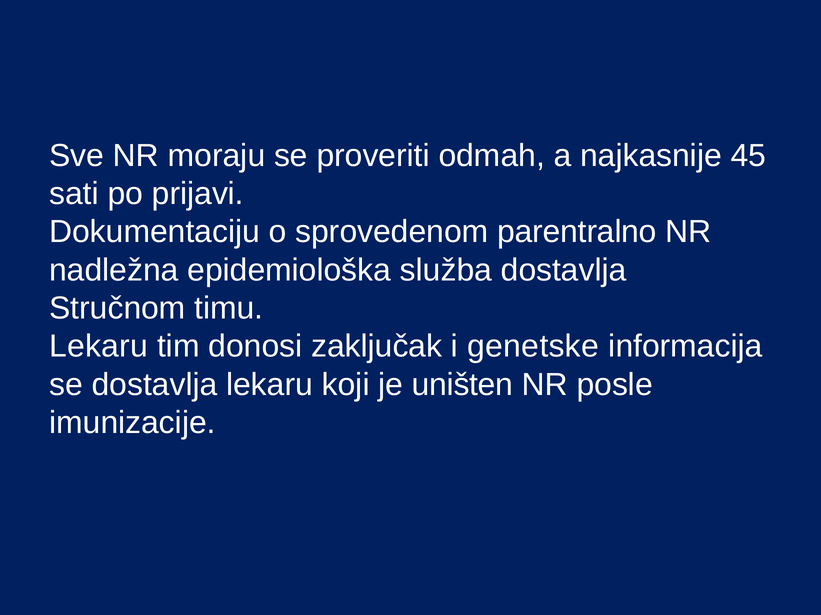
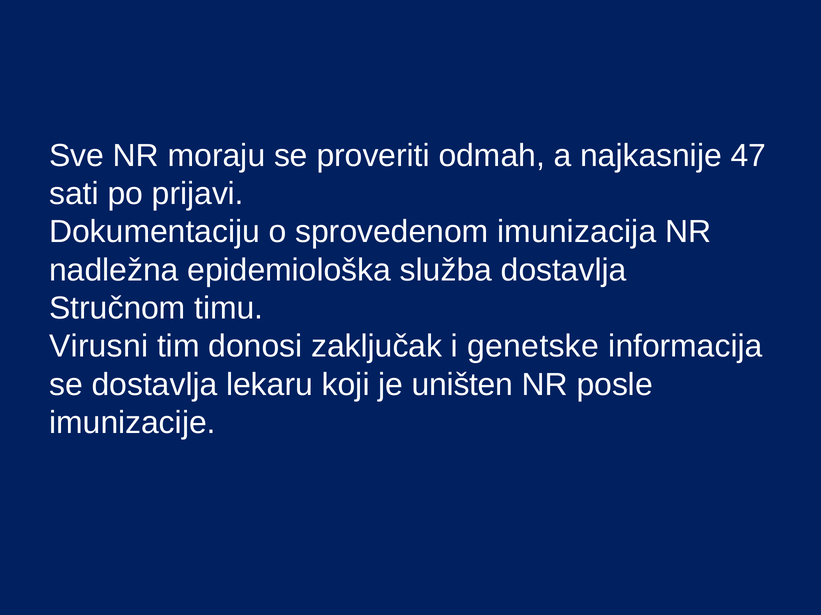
45: 45 -> 47
parentralno: parentralno -> imunizacija
Lekaru at (99, 347): Lekaru -> Virusni
